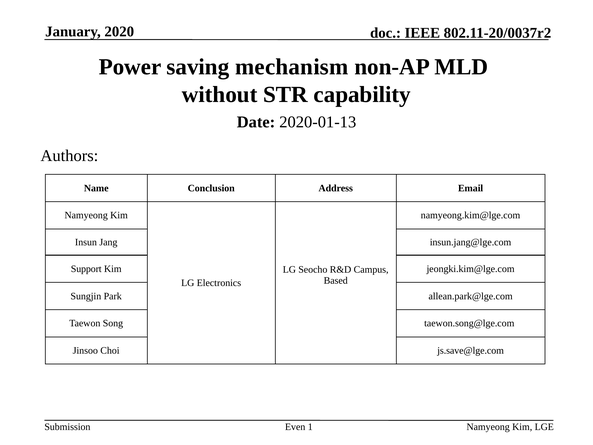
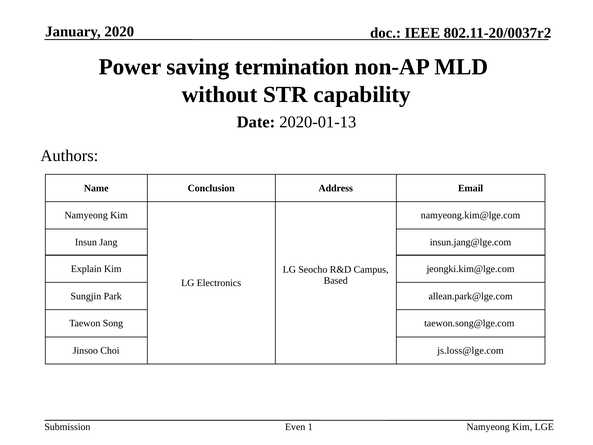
mechanism: mechanism -> termination
Support: Support -> Explain
js.save@lge.com: js.save@lge.com -> js.loss@lge.com
